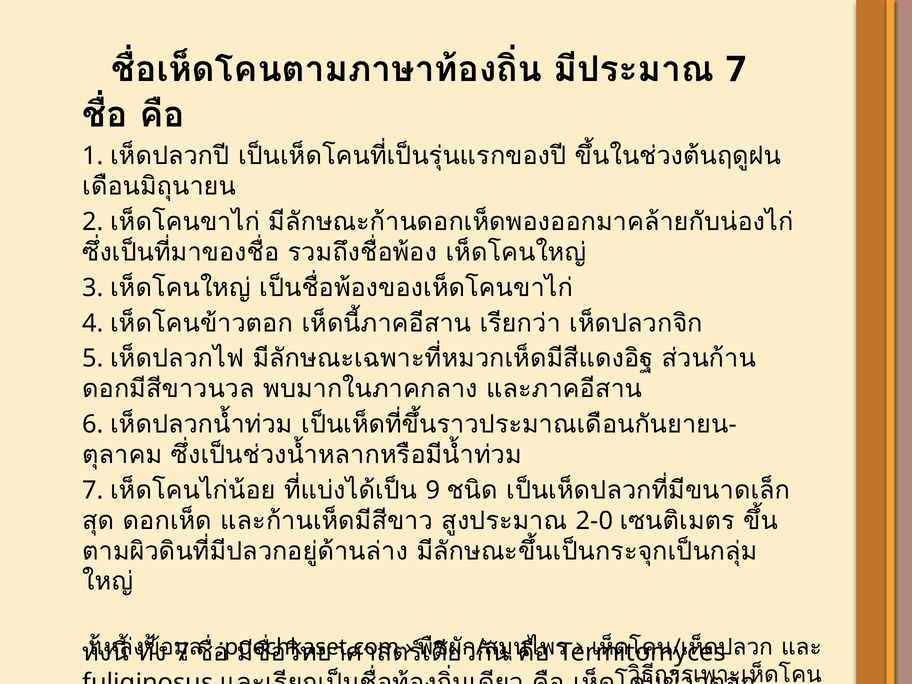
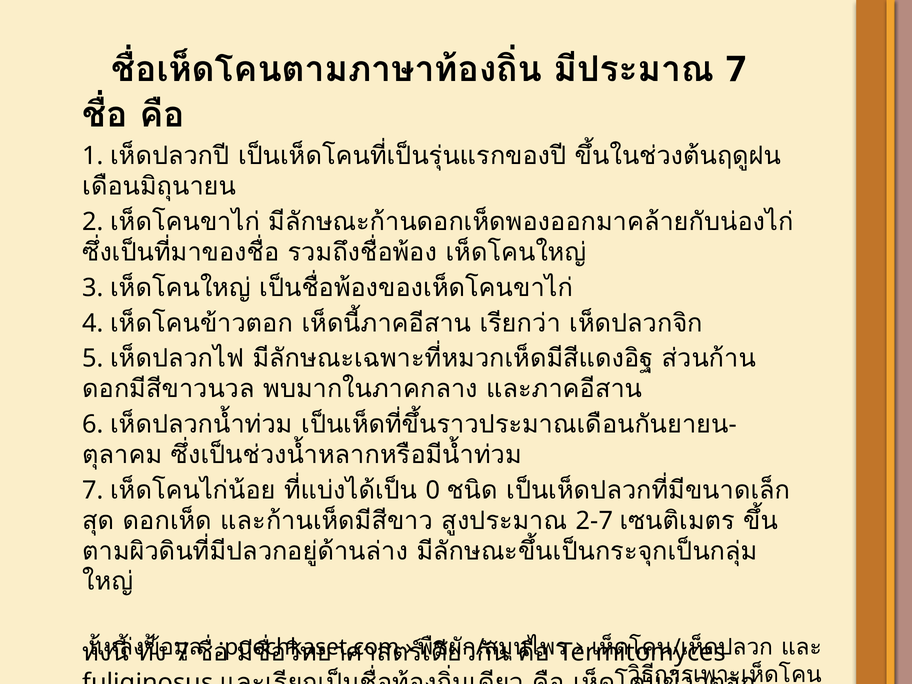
9: 9 -> 0
2-0: 2-0 -> 2-7
